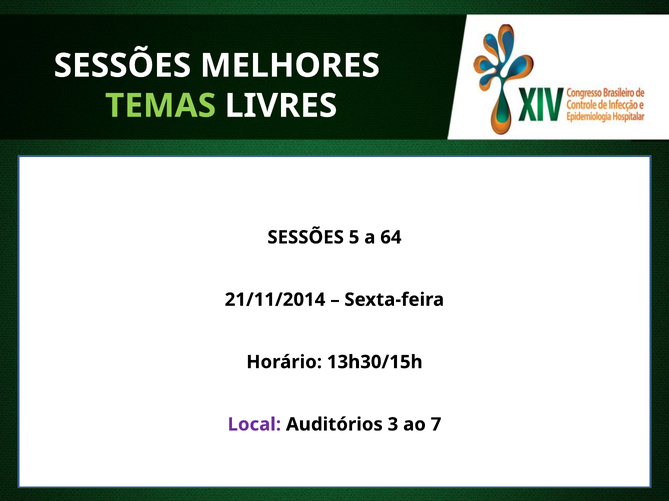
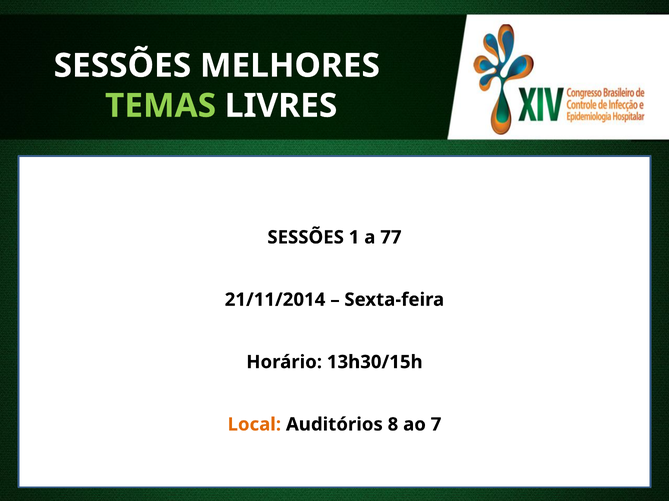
5: 5 -> 1
64: 64 -> 77
Local colour: purple -> orange
3: 3 -> 8
